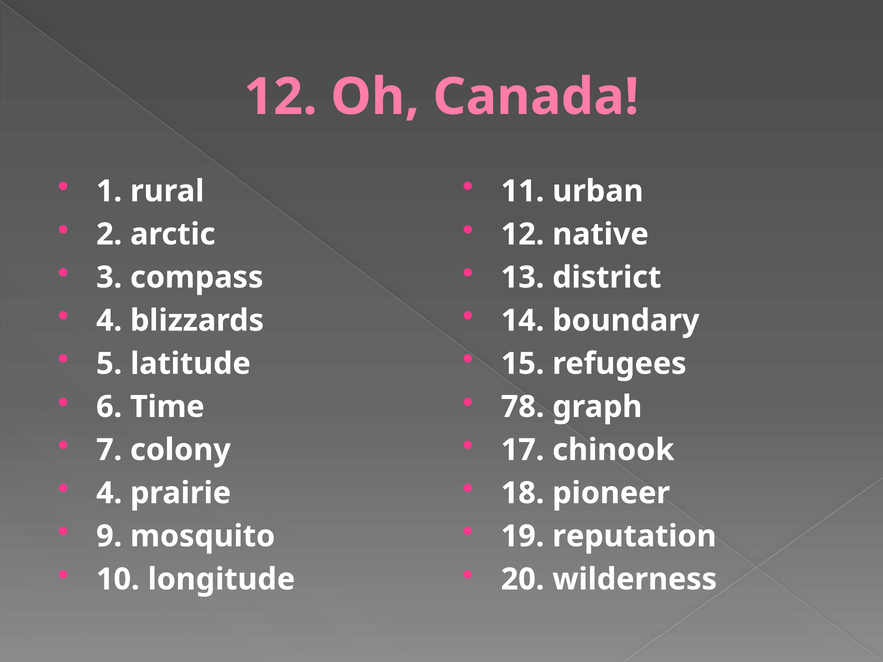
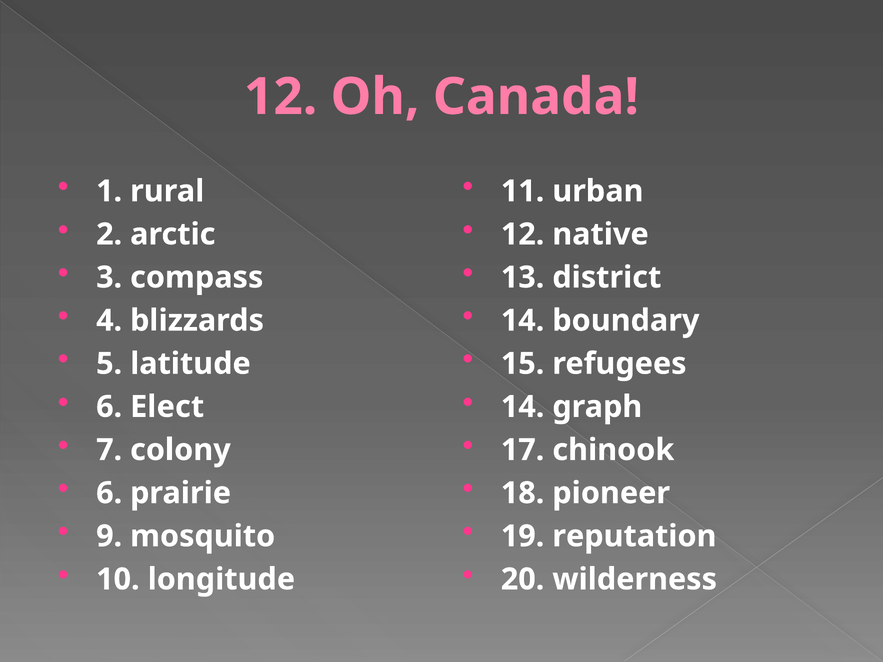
Time: Time -> Elect
78 at (523, 407): 78 -> 14
4 at (109, 493): 4 -> 6
